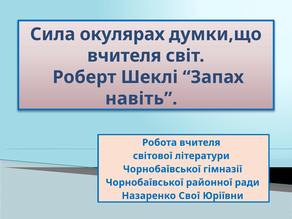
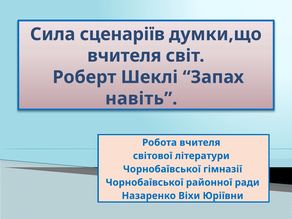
окулярах: окулярах -> сценаріїв
Свої: Свої -> Віхи
